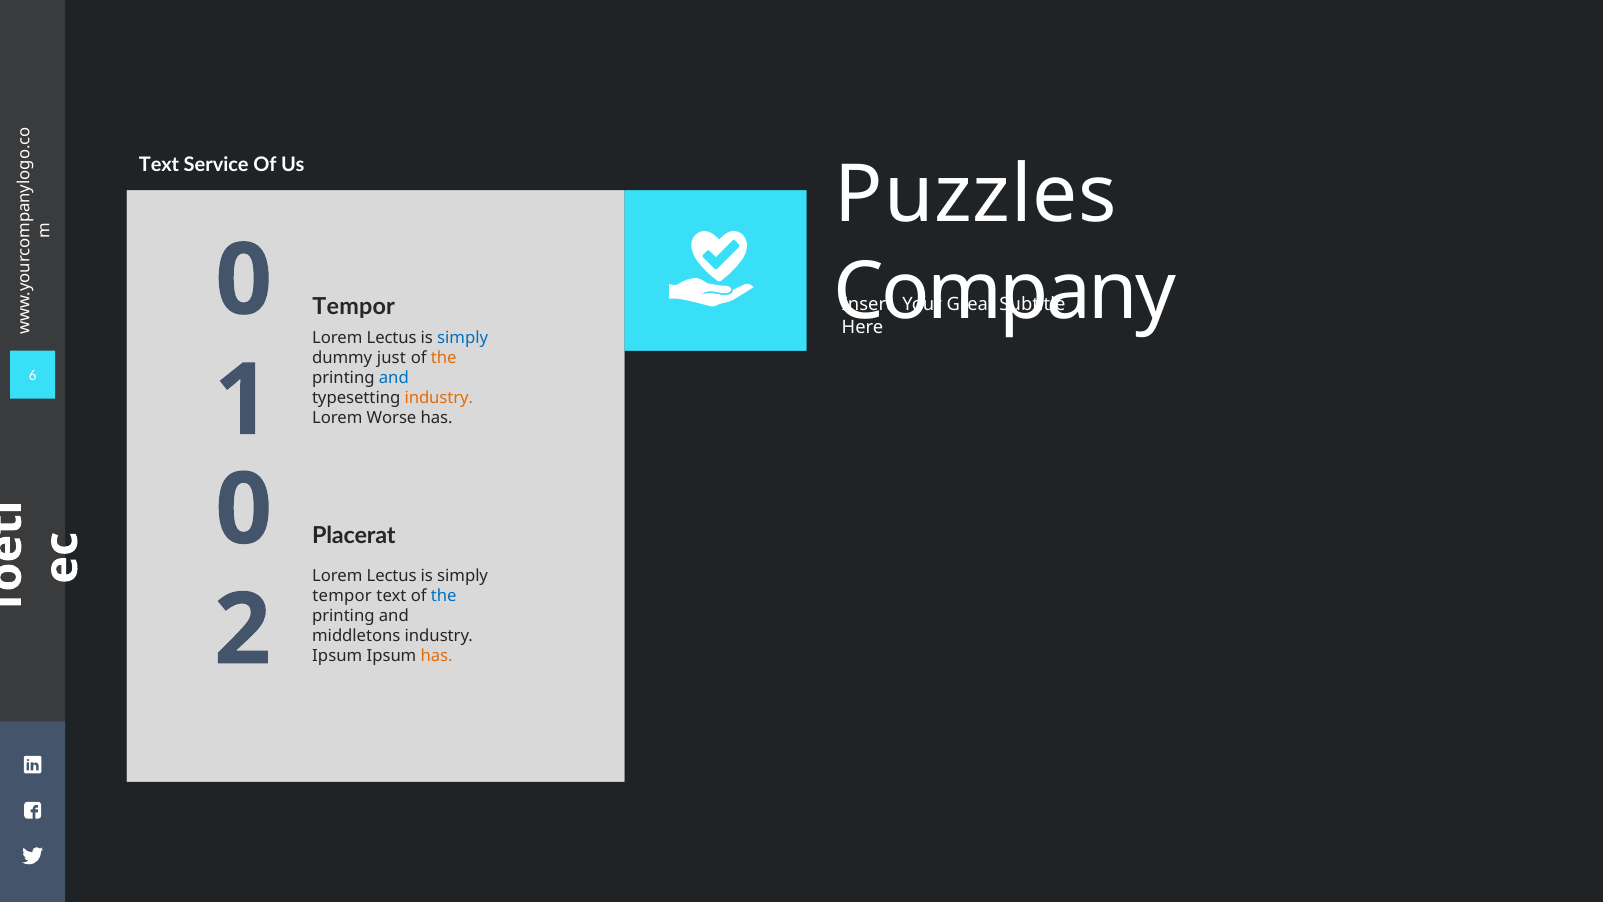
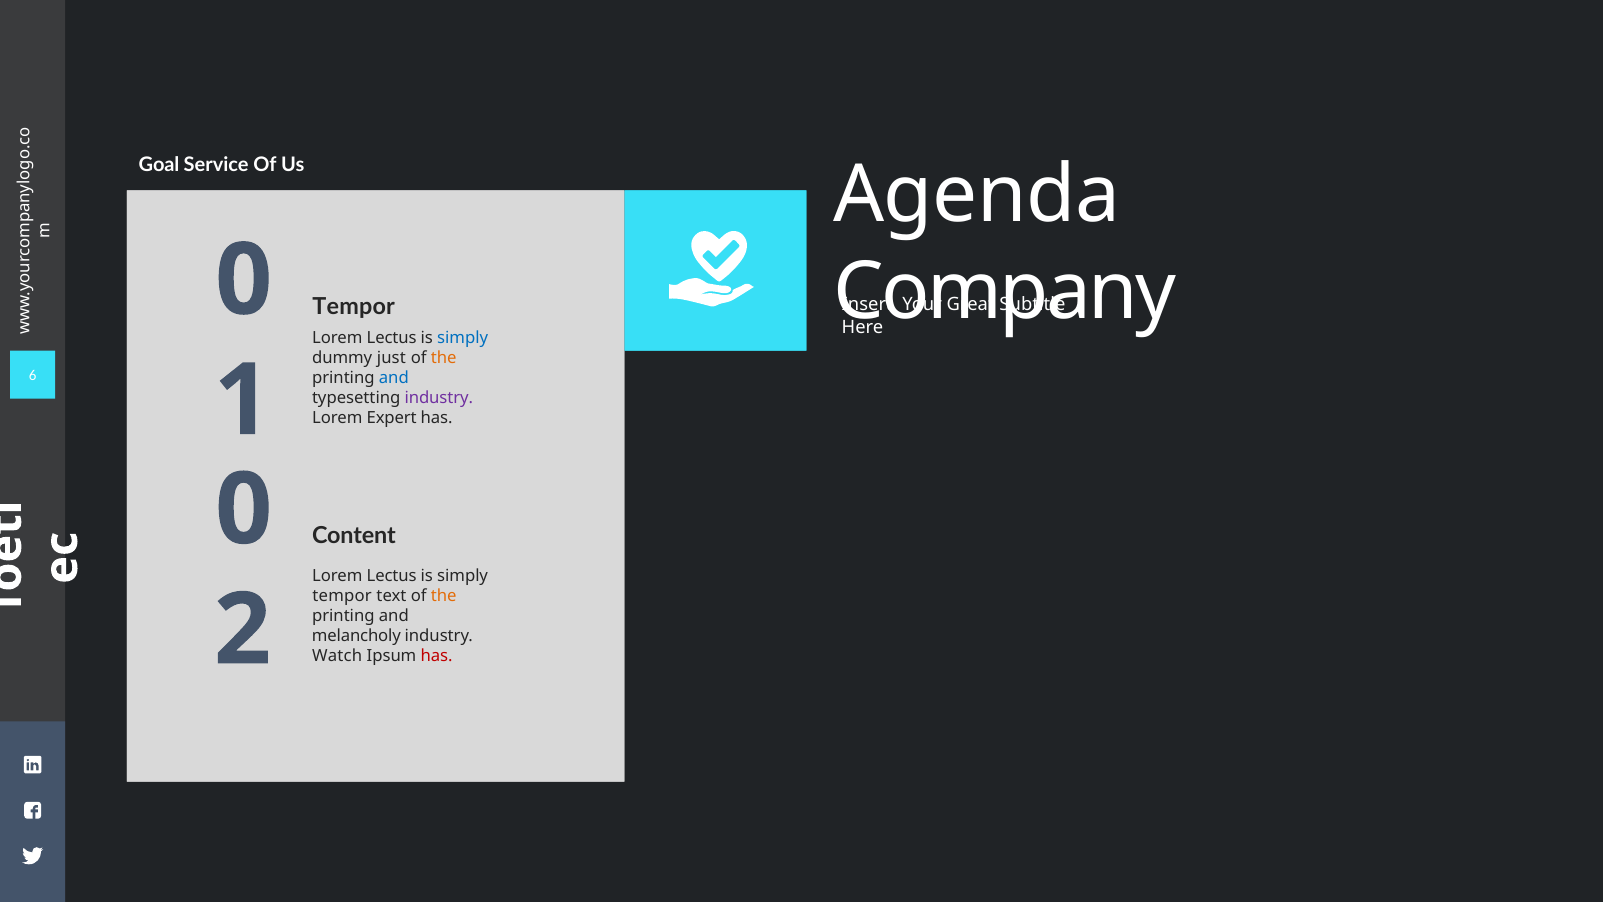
Text at (159, 165): Text -> Goal
Puzzles: Puzzles -> Agenda
industry at (439, 398) colour: orange -> purple
Worse: Worse -> Expert
Placerat: Placerat -> Content
the at (444, 595) colour: blue -> orange
middletons: middletons -> melancholy
Ipsum at (337, 656): Ipsum -> Watch
has at (437, 656) colour: orange -> red
